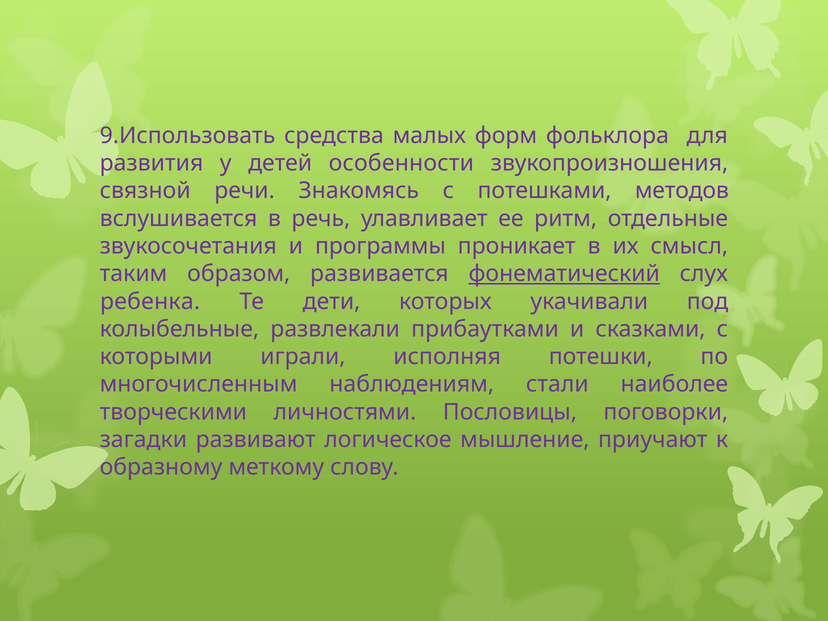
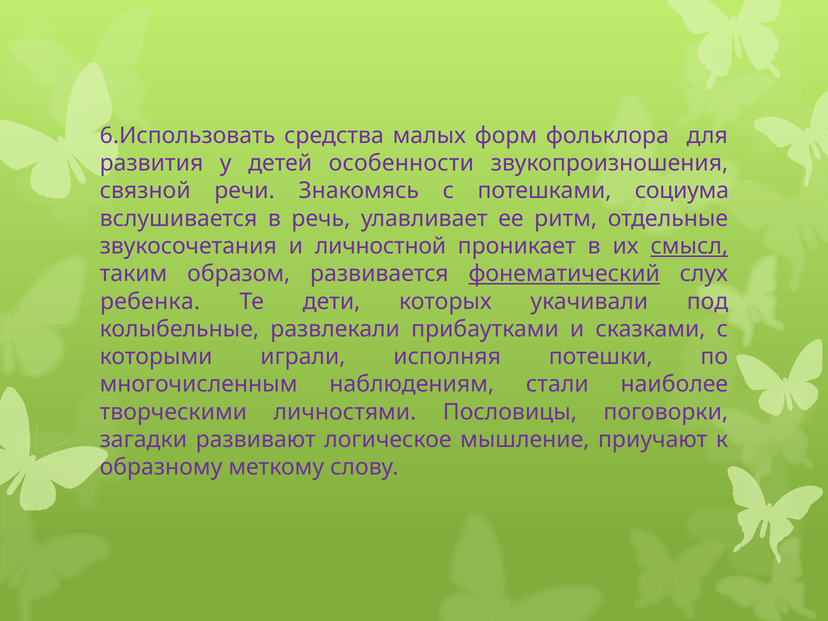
9.Использовать: 9.Использовать -> 6.Использовать
методов: методов -> социума
программы: программы -> личностной
смысл underline: none -> present
